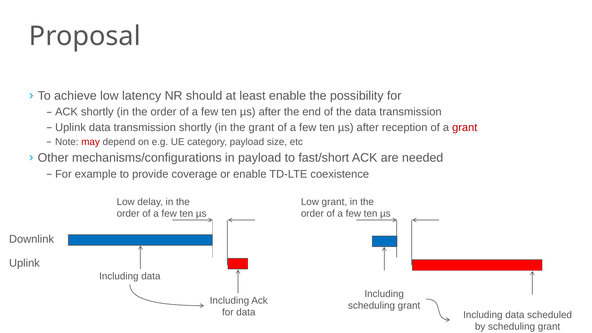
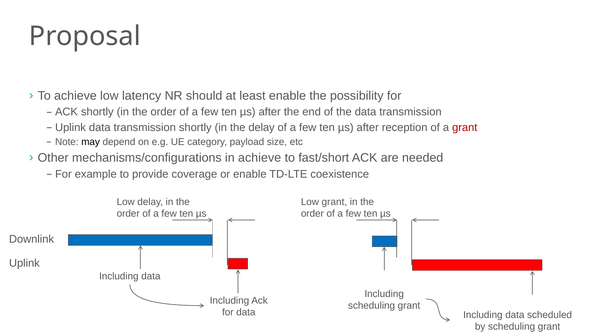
the grant: grant -> delay
may colour: red -> black
in payload: payload -> achieve
